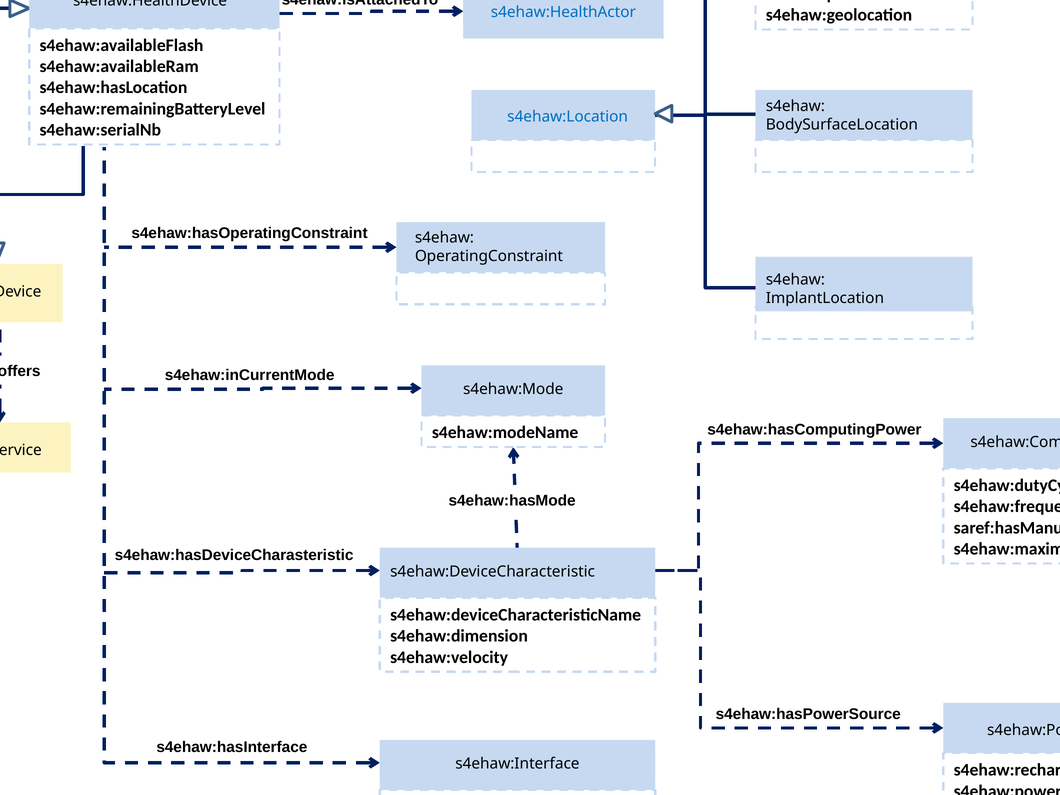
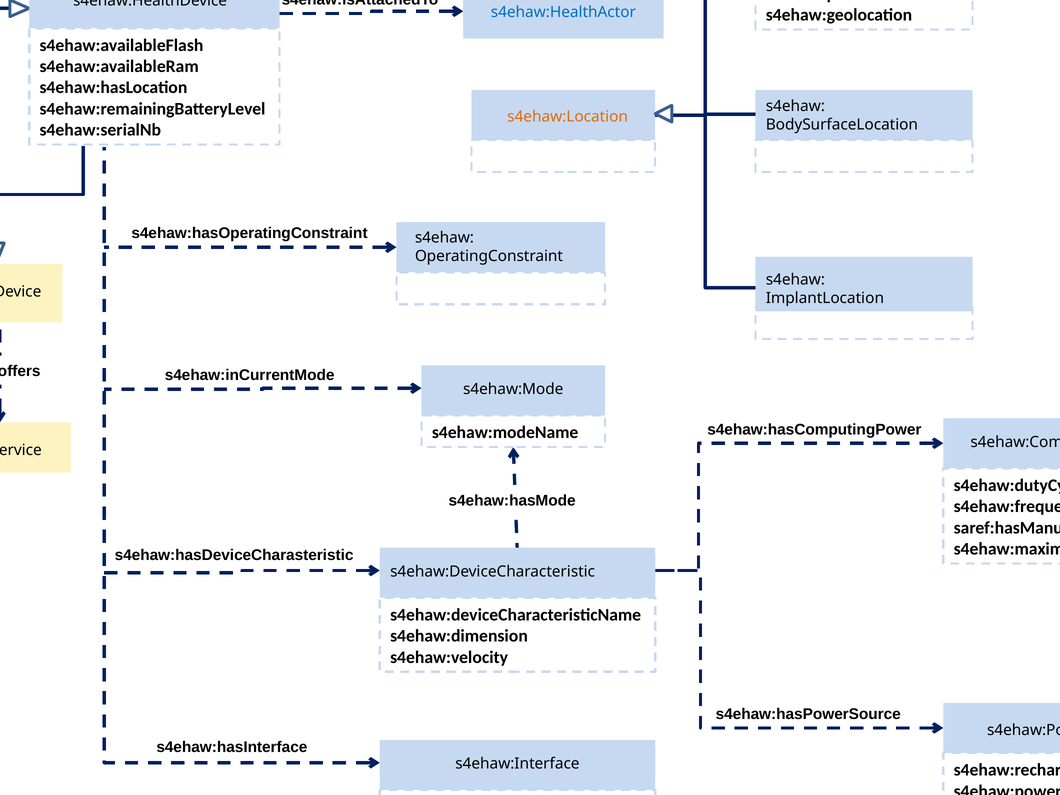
s4ehaw:Location colour: blue -> orange
